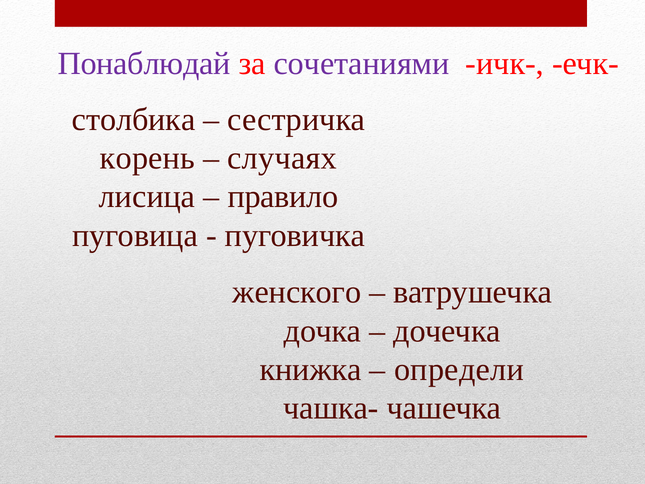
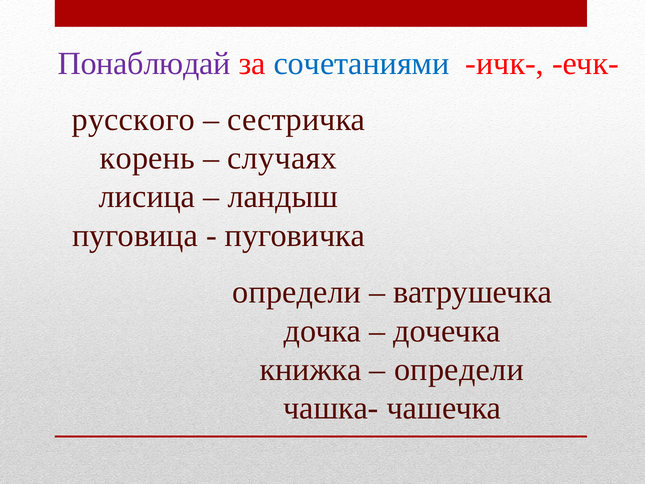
сочетаниями colour: purple -> blue
столбика: столбика -> русского
правило: правило -> ландыш
женского at (297, 292): женского -> определи
